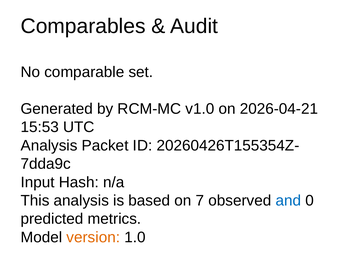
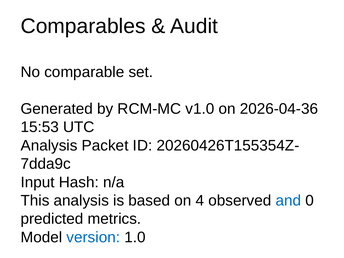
2026-04-21: 2026-04-21 -> 2026-04-36
7: 7 -> 4
version colour: orange -> blue
